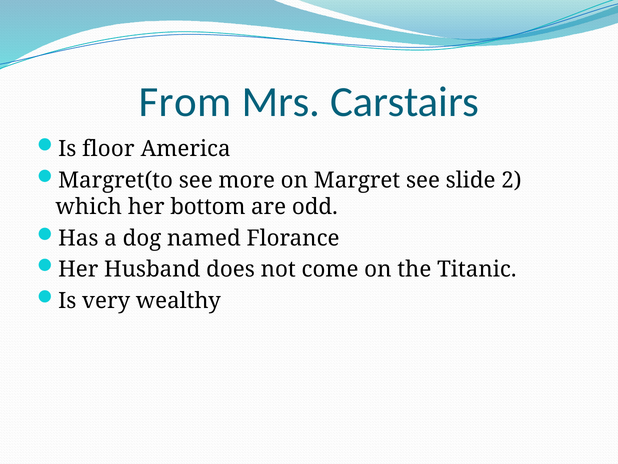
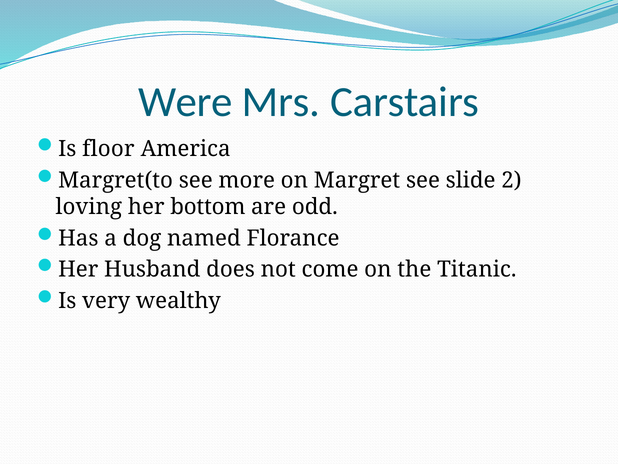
From: From -> Were
which: which -> loving
